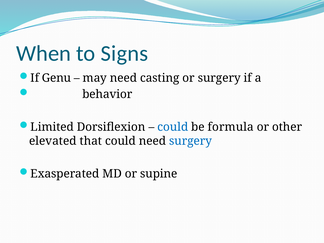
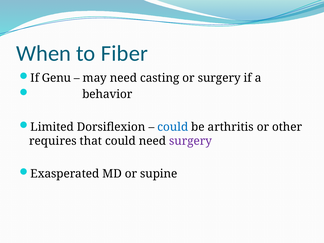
Signs: Signs -> Fiber
formula: formula -> arthritis
elevated: elevated -> requires
surgery at (191, 141) colour: blue -> purple
